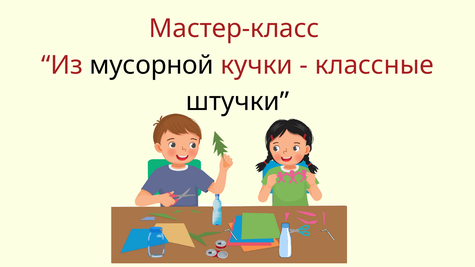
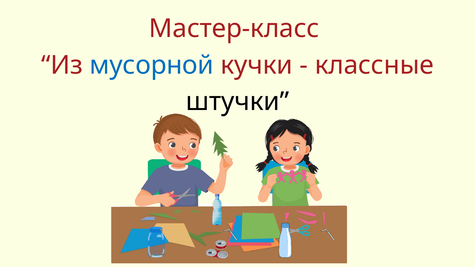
мусорной colour: black -> blue
